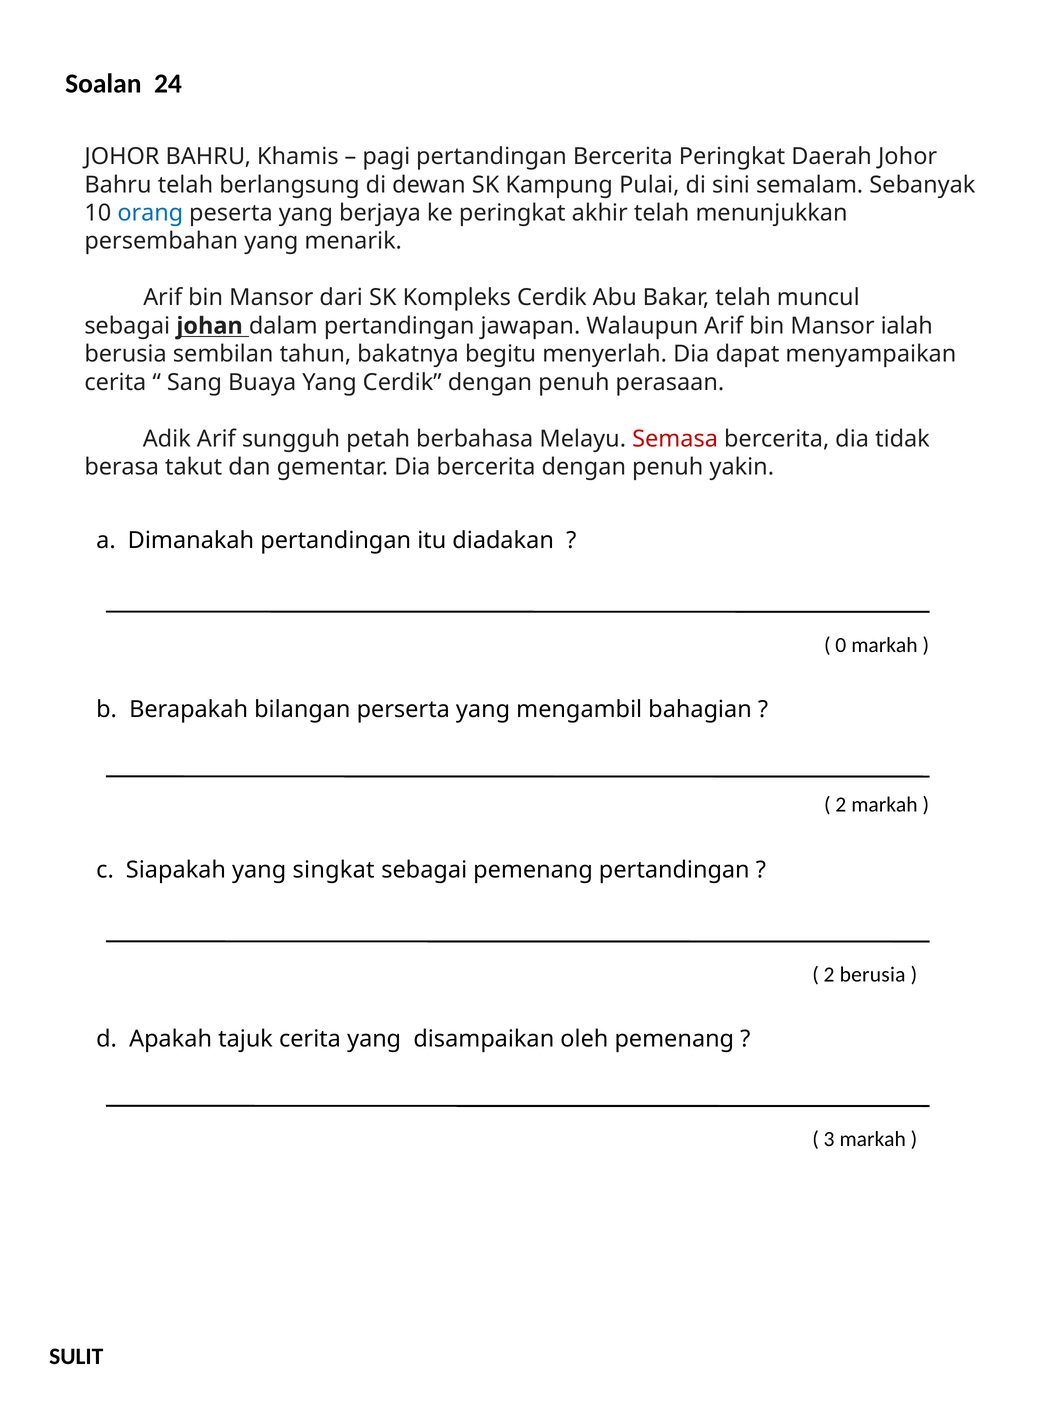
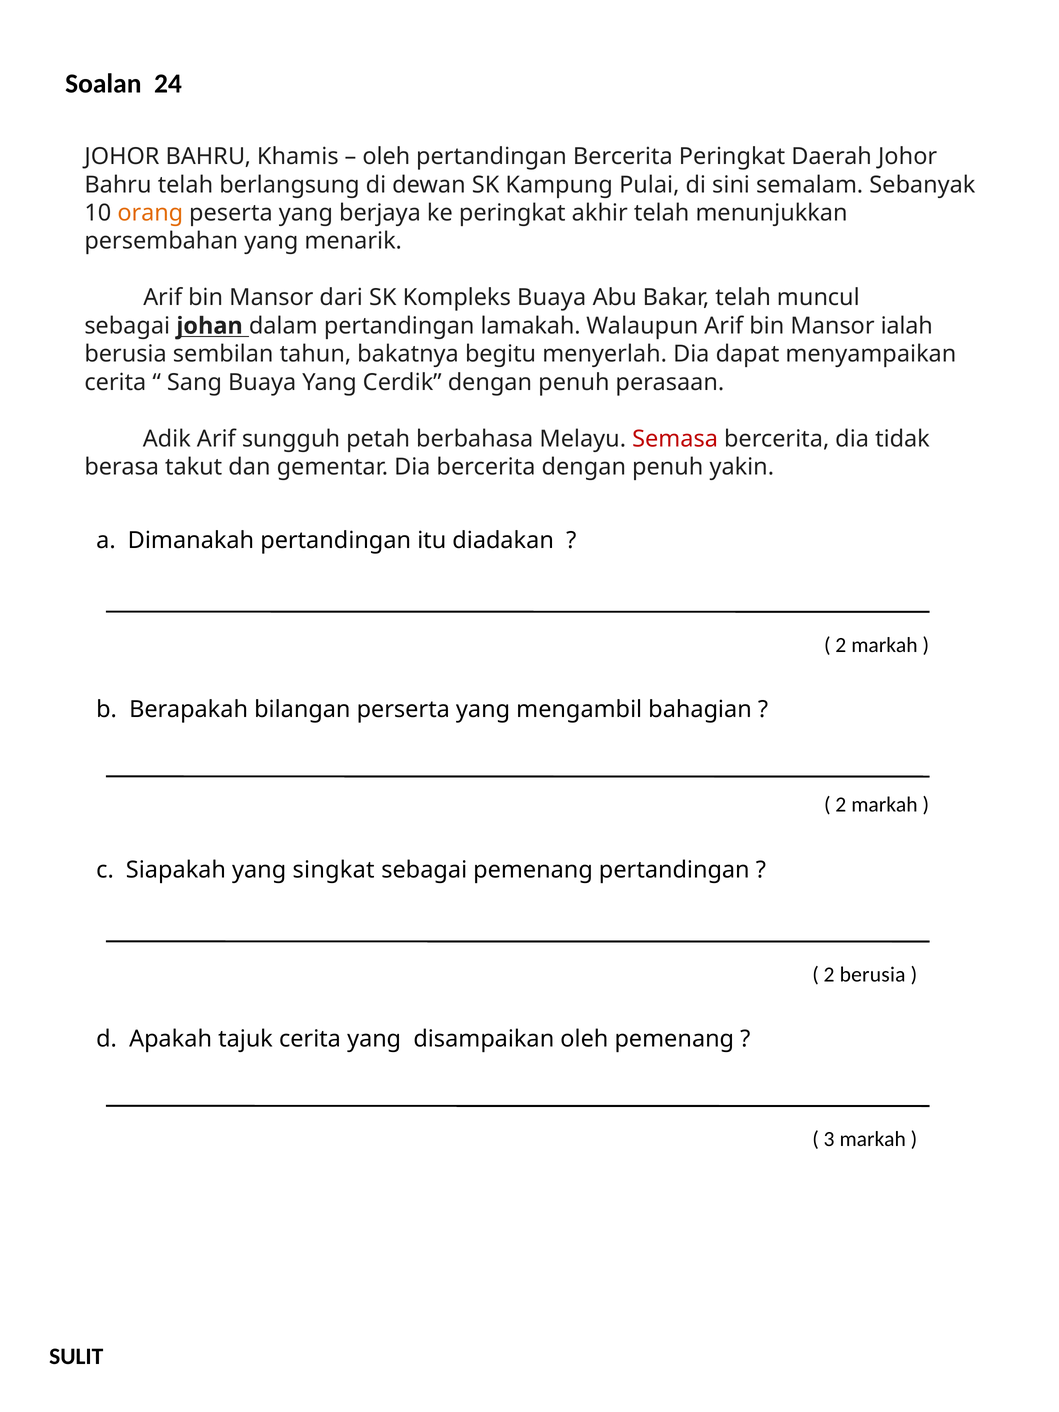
pagi at (386, 157): pagi -> oleh
orang colour: blue -> orange
Kompleks Cerdik: Cerdik -> Buaya
jawapan: jawapan -> lamakah
0 at (841, 645): 0 -> 2
